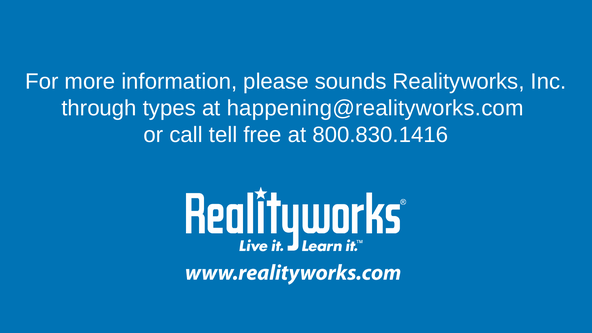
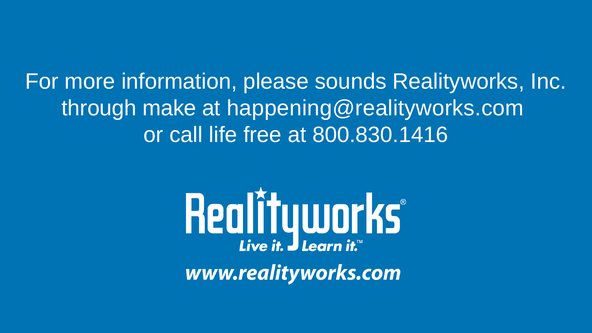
types: types -> make
tell: tell -> life
